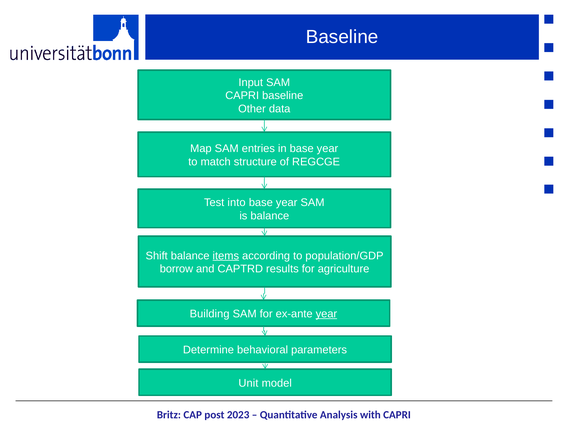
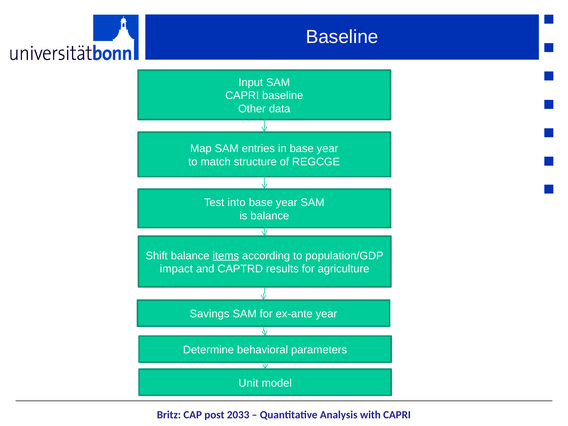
borrow: borrow -> impact
Building: Building -> Savings
year at (326, 314) underline: present -> none
2023: 2023 -> 2033
